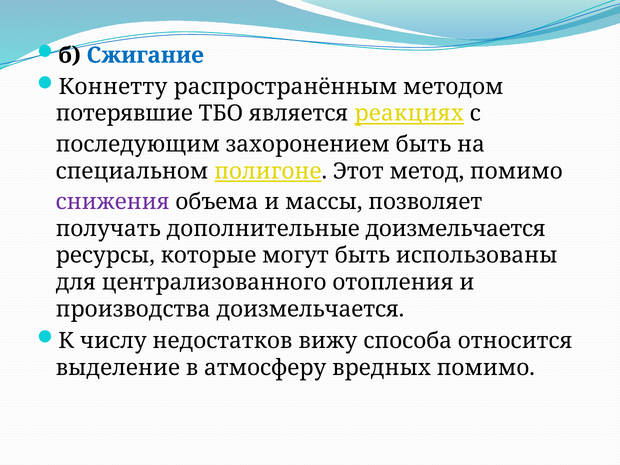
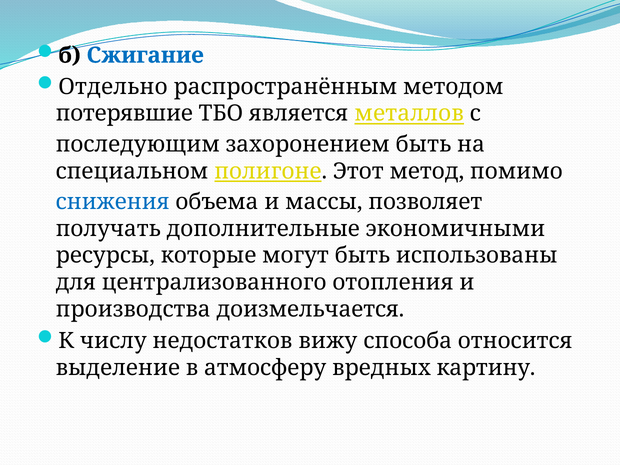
Коннетту: Коннетту -> Отдельно
реакциях: реакциях -> металлов
снижения colour: purple -> blue
дополнительные доизмельчается: доизмельчается -> экономичными
вредных помимо: помимо -> картину
